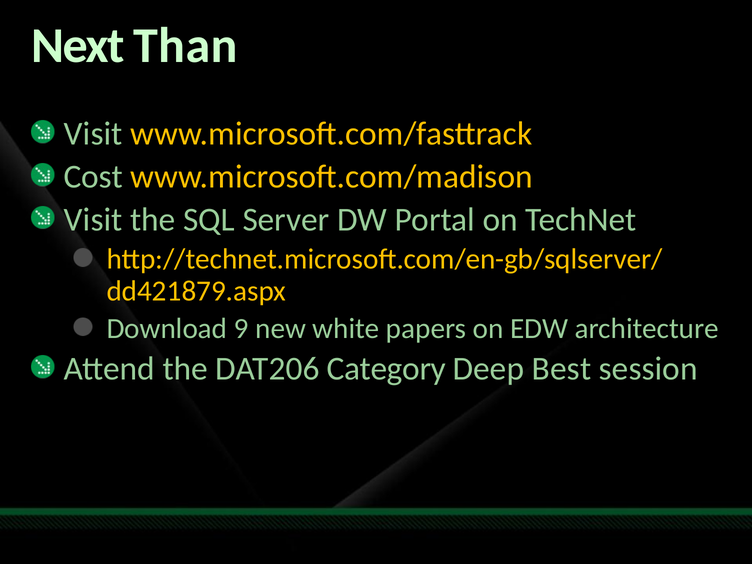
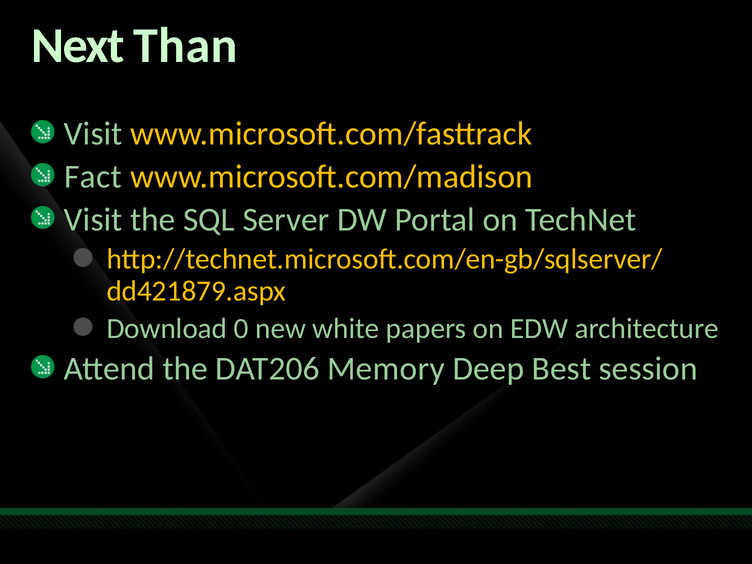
Cost: Cost -> Fact
9: 9 -> 0
Category: Category -> Memory
